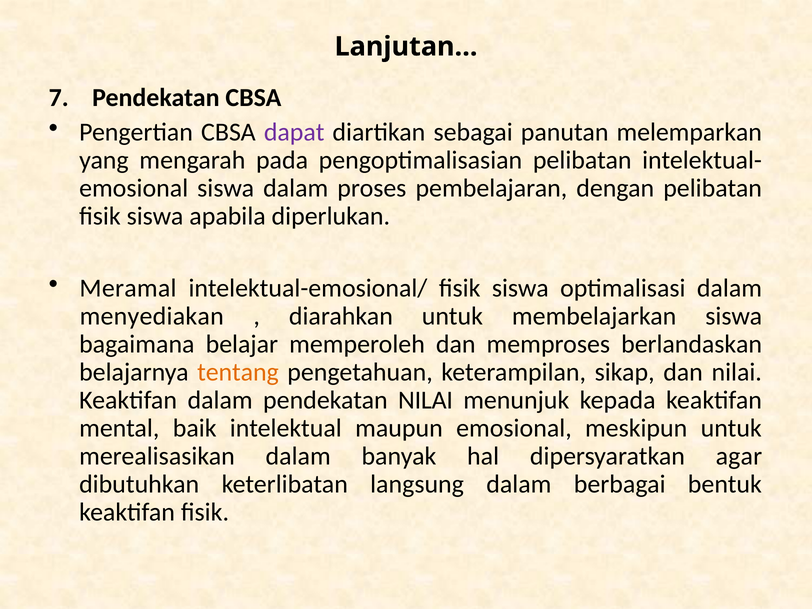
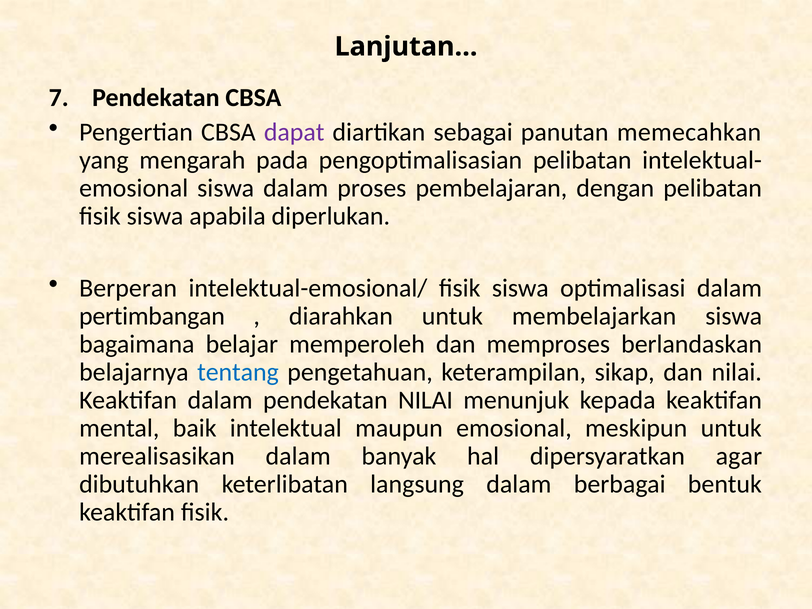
melemparkan: melemparkan -> memecahkan
Meramal: Meramal -> Berperan
menyediakan: menyediakan -> pertimbangan
tentang colour: orange -> blue
